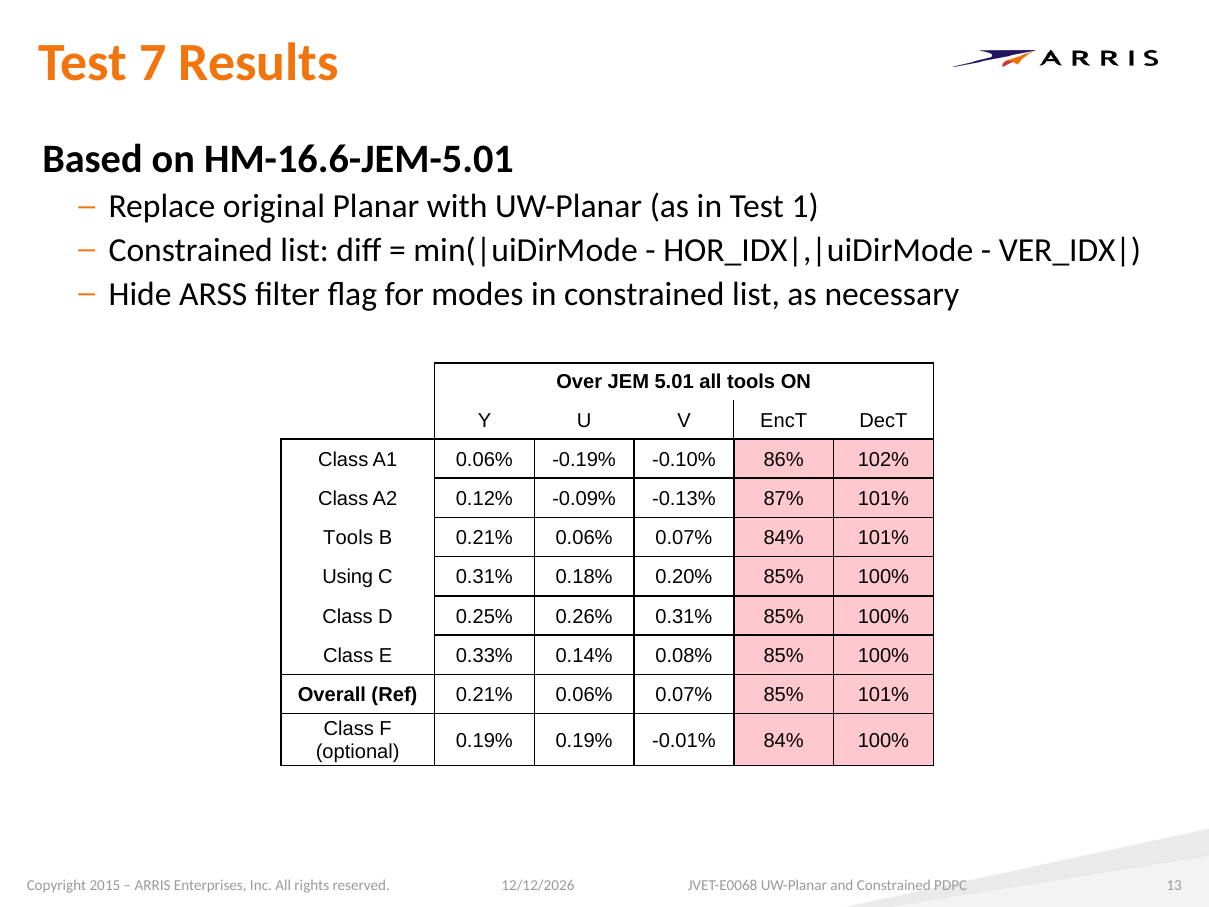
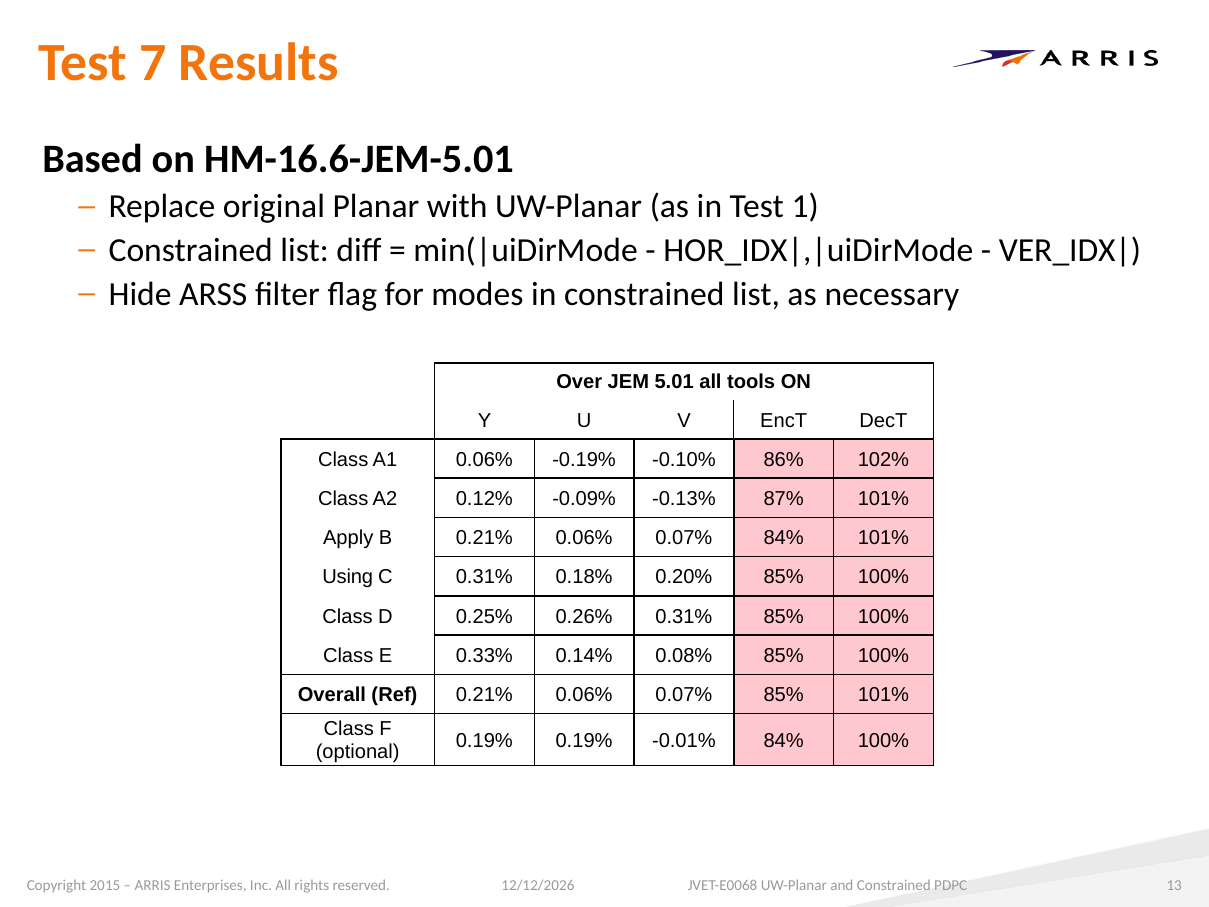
Tools at (348, 538): Tools -> Apply
